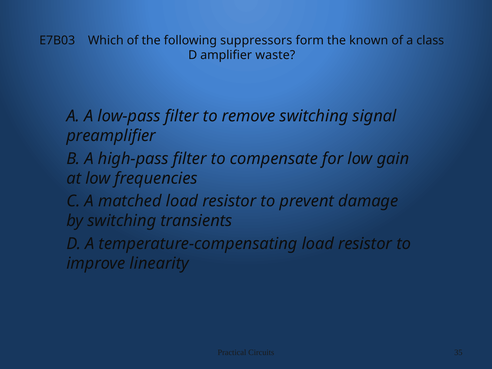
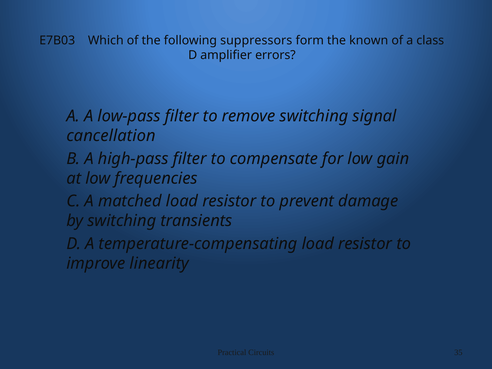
waste: waste -> errors
preamplifier: preamplifier -> cancellation
